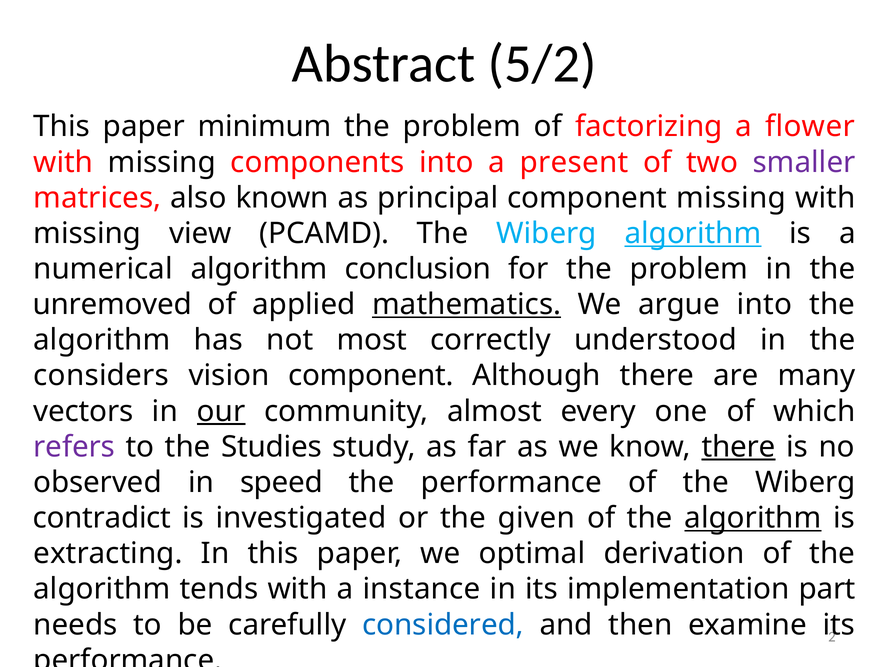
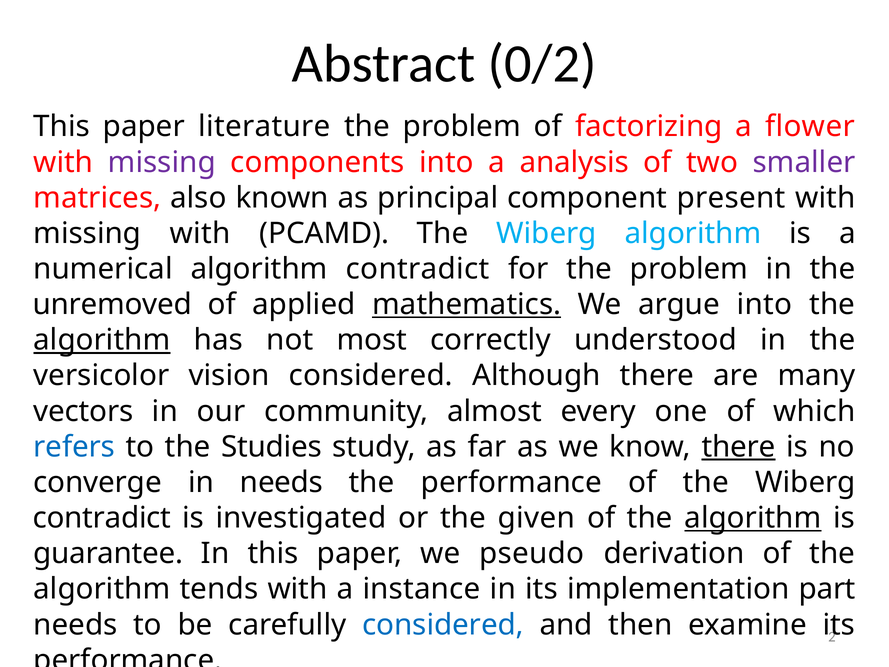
5/2: 5/2 -> 0/2
minimum: minimum -> literature
missing at (162, 162) colour: black -> purple
present: present -> analysis
component missing: missing -> present
missing view: view -> with
algorithm at (693, 233) underline: present -> none
algorithm conclusion: conclusion -> contradict
algorithm at (102, 340) underline: none -> present
considers: considers -> versicolor
vision component: component -> considered
our underline: present -> none
refers colour: purple -> blue
observed: observed -> converge
in speed: speed -> needs
extracting: extracting -> guarantee
optimal: optimal -> pseudo
